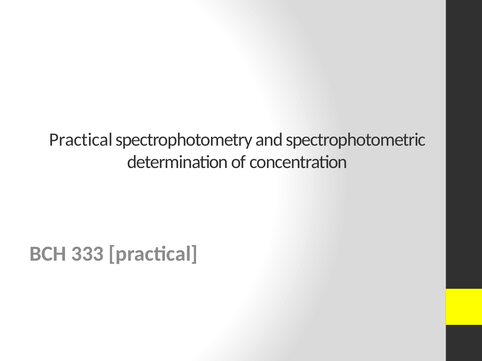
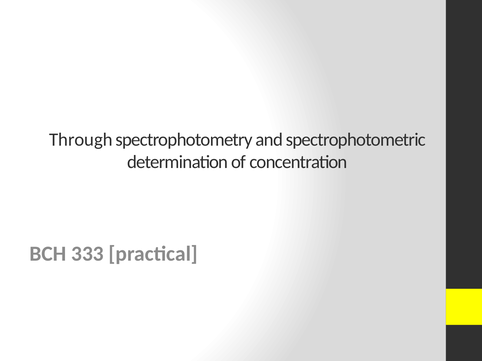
Practical at (81, 140): Practical -> Through
